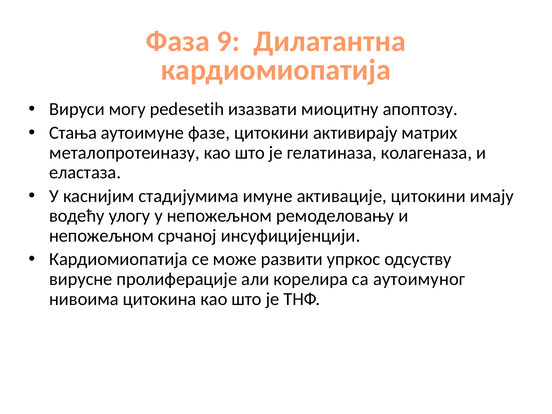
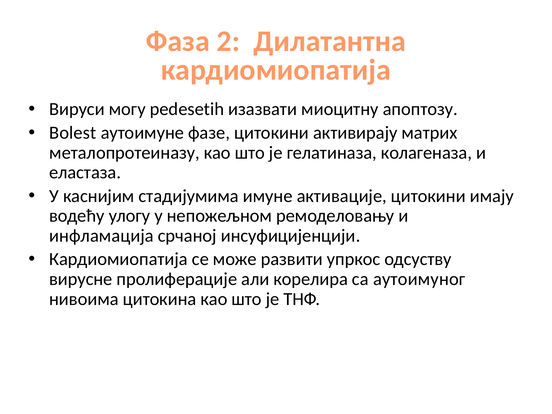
9: 9 -> 2
Стања: Стања -> Bolest
непожељном at (102, 236): непожељном -> инфламација
